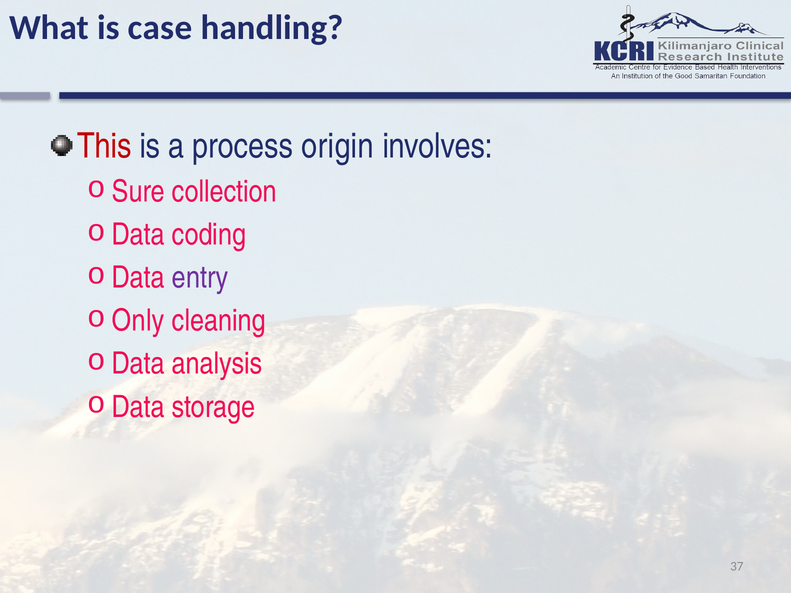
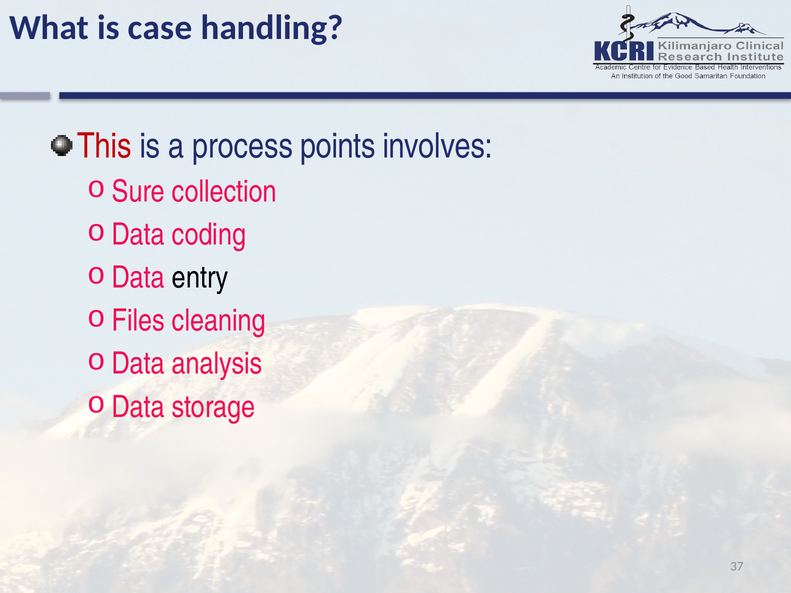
origin: origin -> points
entry colour: purple -> black
Only: Only -> Files
